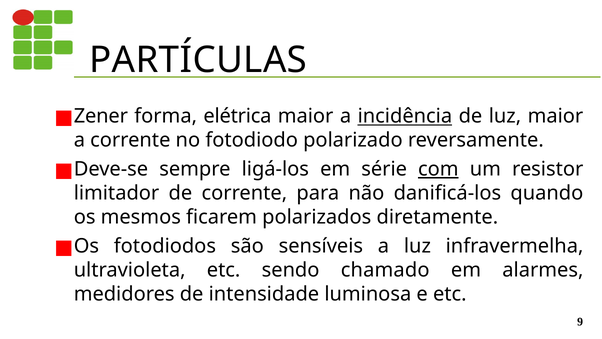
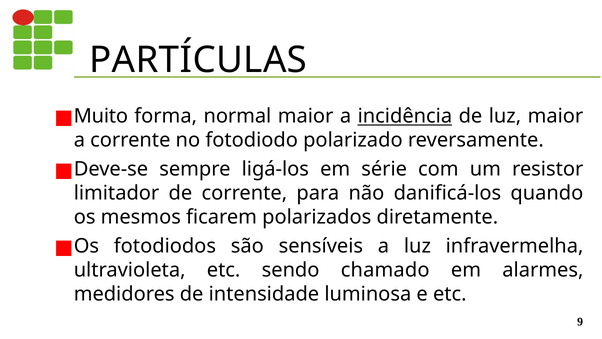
Zener: Zener -> Muito
elétrica: elétrica -> normal
com underline: present -> none
